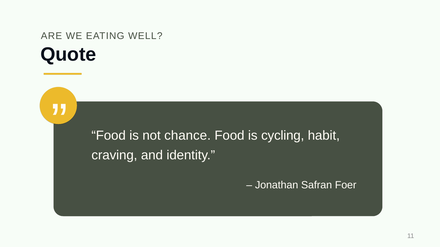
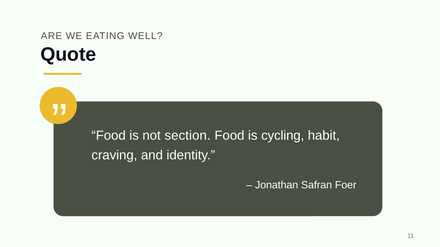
chance: chance -> section
